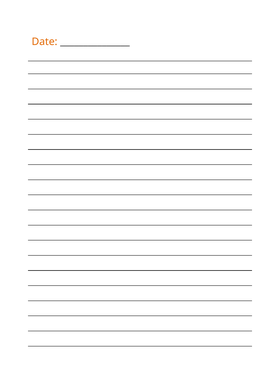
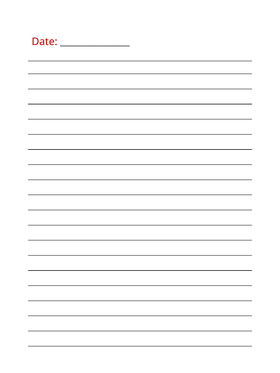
Date colour: orange -> red
